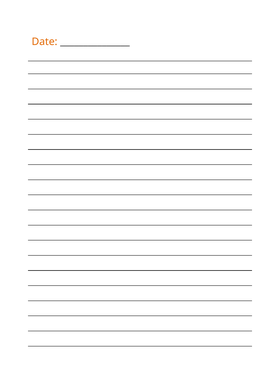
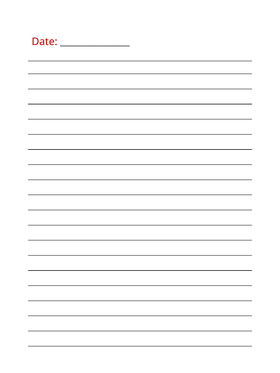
Date colour: orange -> red
